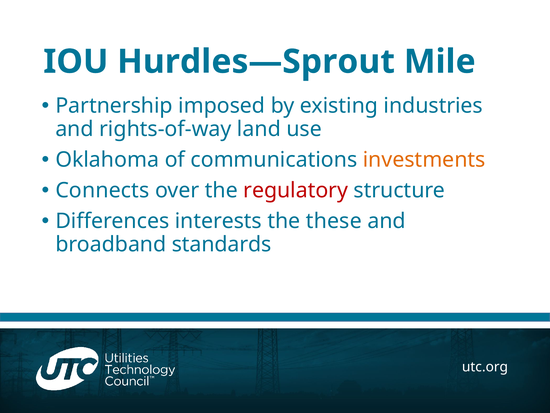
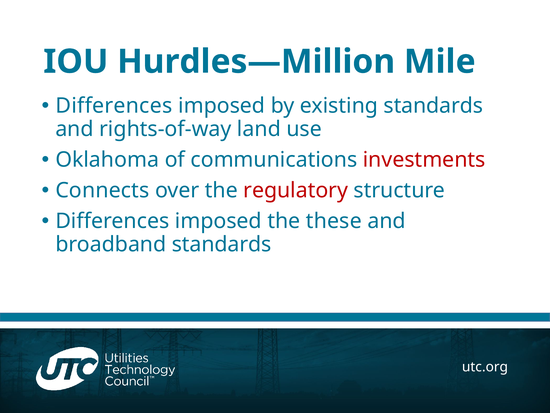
Hurdles—Sprout: Hurdles—Sprout -> Hurdles—Million
Partnership at (114, 106): Partnership -> Differences
existing industries: industries -> standards
investments colour: orange -> red
interests at (218, 221): interests -> imposed
